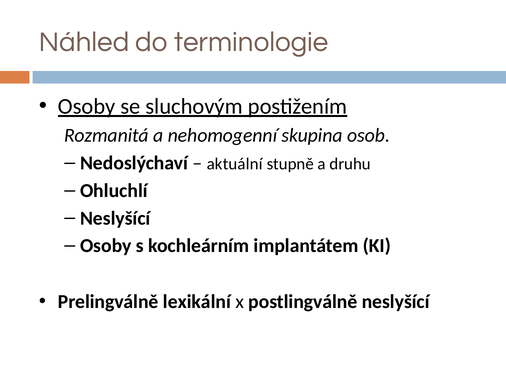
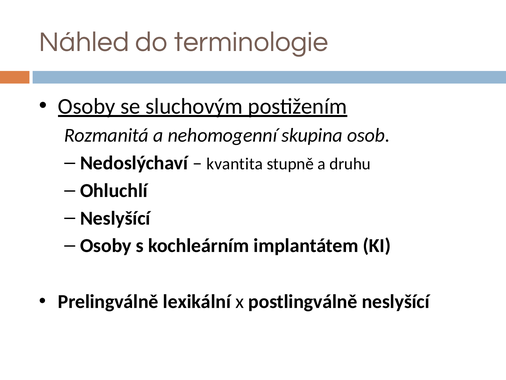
aktuální: aktuální -> kvantita
